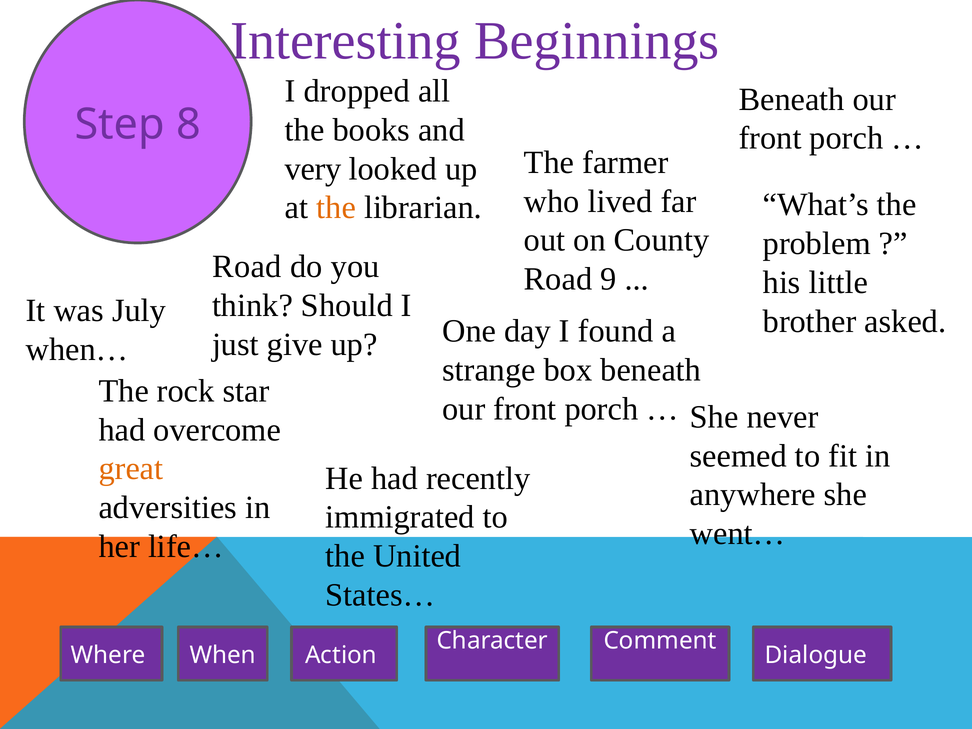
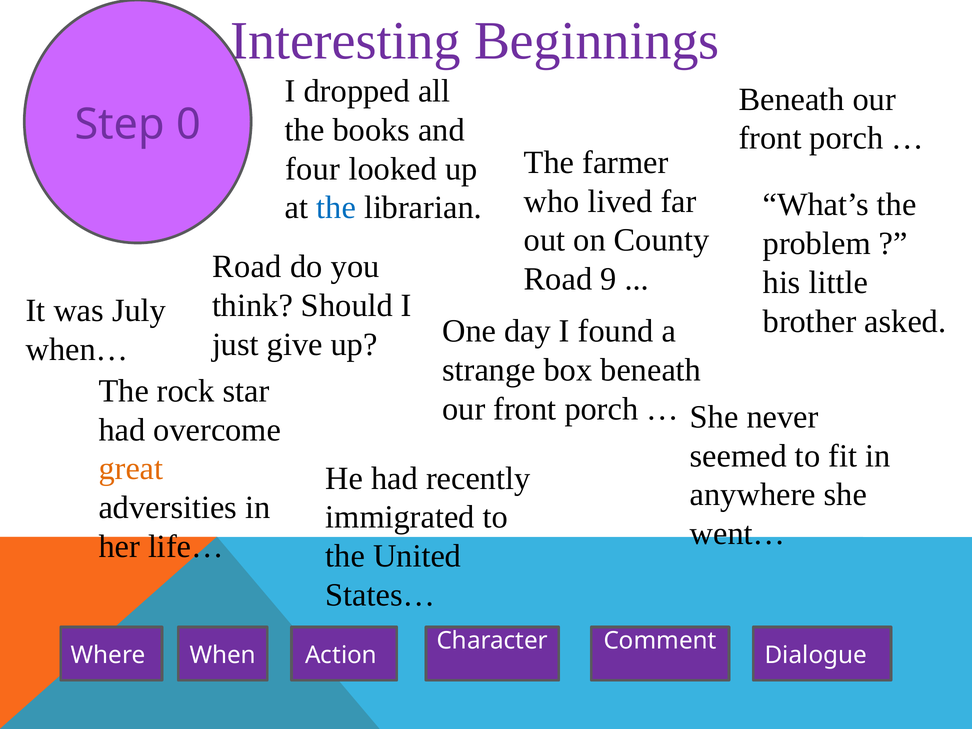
8: 8 -> 0
very: very -> four
the at (336, 208) colour: orange -> blue
